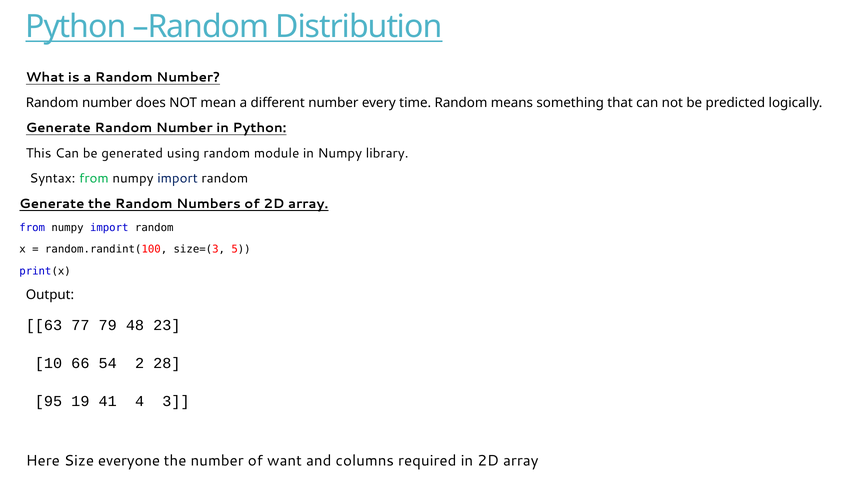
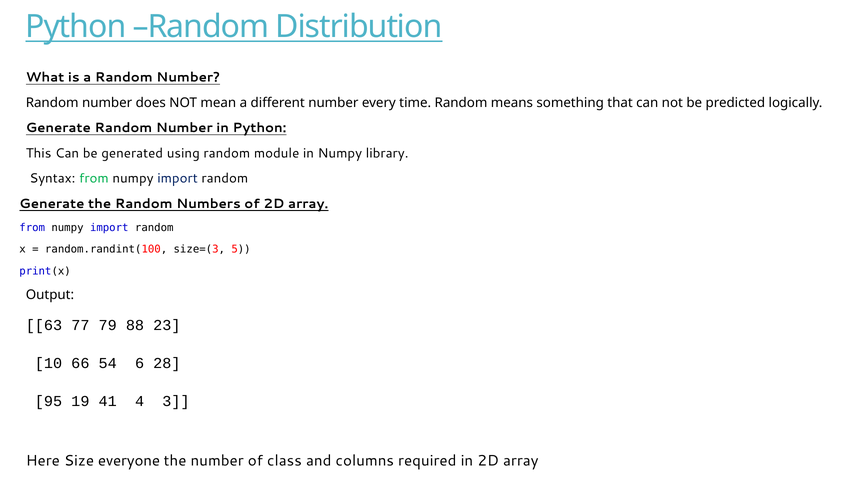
48: 48 -> 88
2: 2 -> 6
want: want -> class
